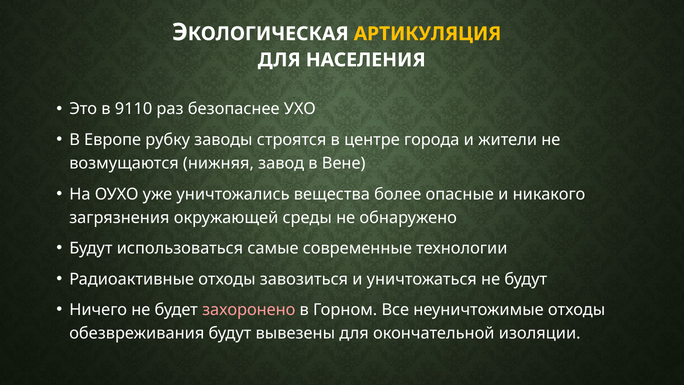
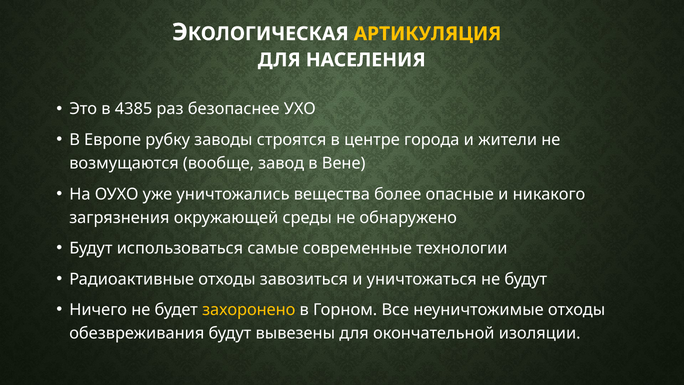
9110: 9110 -> 4385
нижняя: нижняя -> вообще
захоронено colour: pink -> yellow
